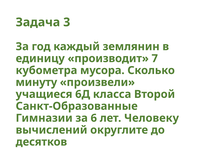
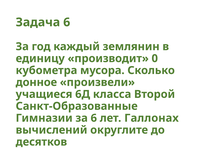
Задача 3: 3 -> 6
7: 7 -> 0
минуту: минуту -> донное
Человеку: Человеку -> Галлонах
